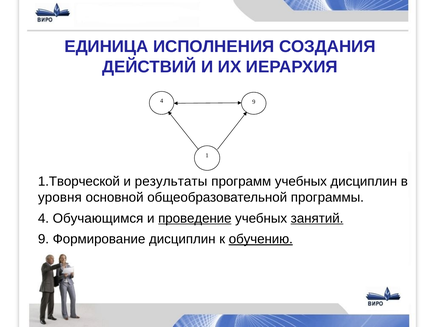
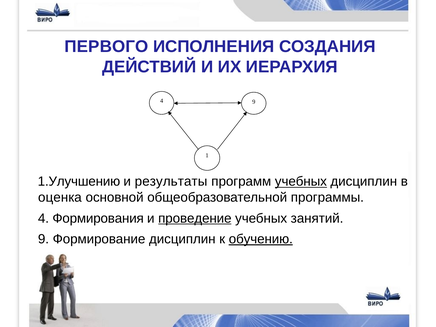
ЕДИНИЦА: ЕДИНИЦА -> ПЕРВОГО
1.Творческой: 1.Творческой -> 1.Улучшению
учебных at (301, 182) underline: none -> present
уровня: уровня -> оценка
Обучающимся: Обучающимся -> Формирования
занятий underline: present -> none
